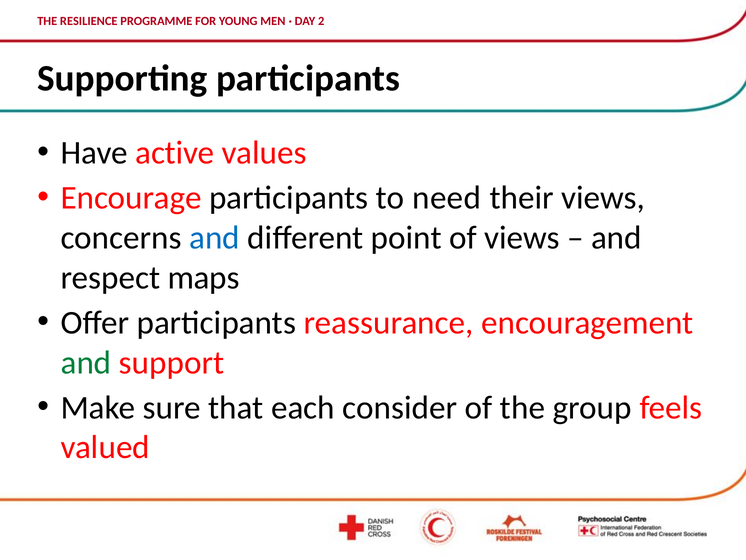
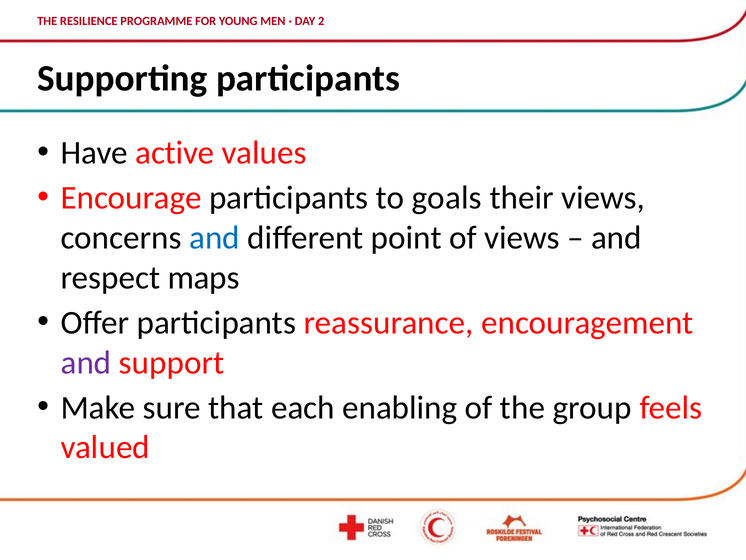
need: need -> goals
and at (86, 362) colour: green -> purple
consider: consider -> enabling
